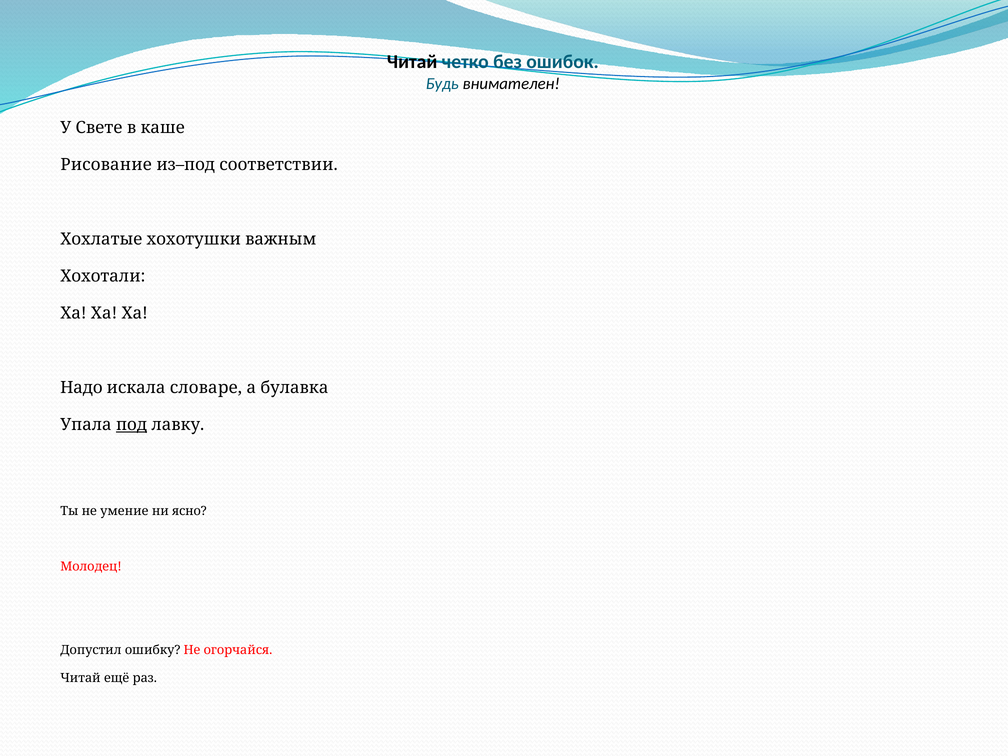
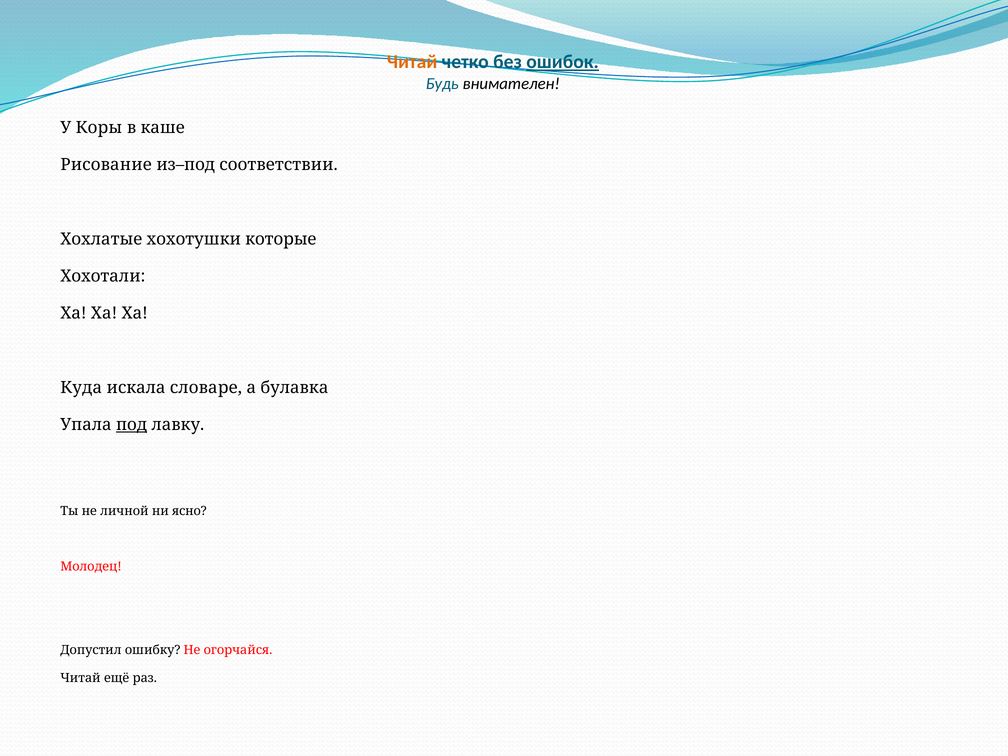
Читай at (412, 62) colour: black -> orange
ошибок underline: none -> present
Свете: Свете -> Коры
важным: важным -> которые
Надо: Надо -> Куда
умение: умение -> личной
